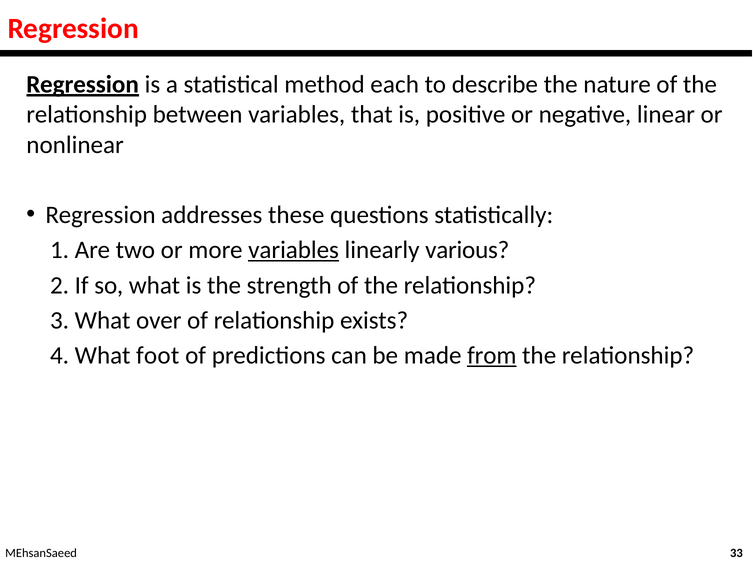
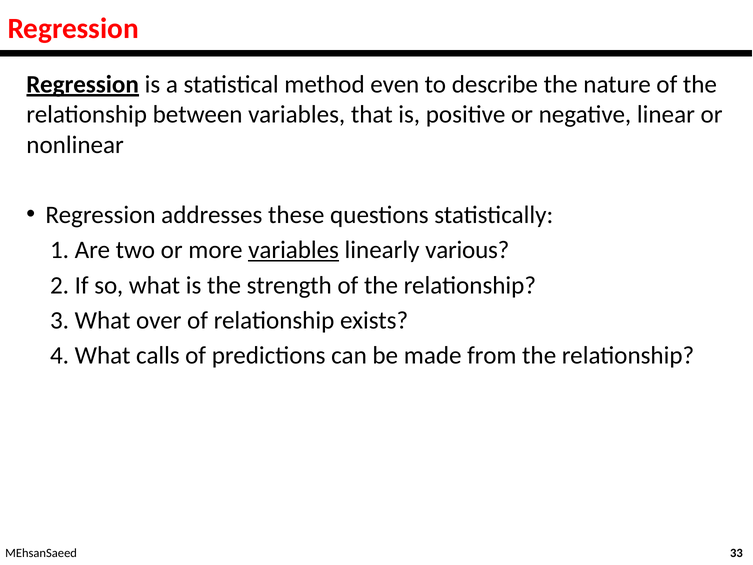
each: each -> even
foot: foot -> calls
from underline: present -> none
